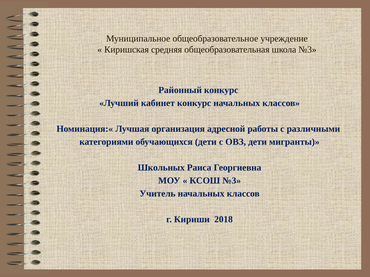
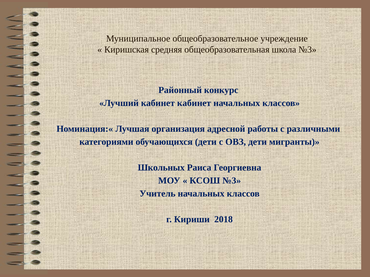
кабинет конкурс: конкурс -> кабинет
